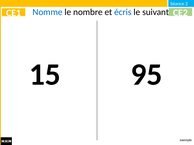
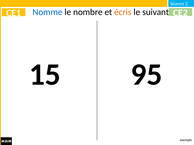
écris colour: blue -> orange
